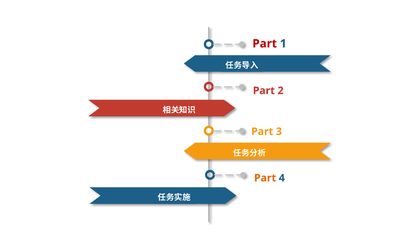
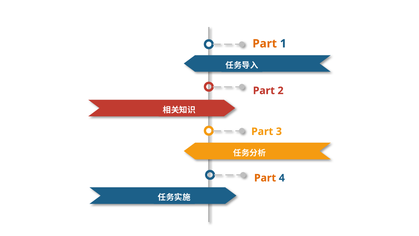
Part at (265, 44) colour: red -> orange
